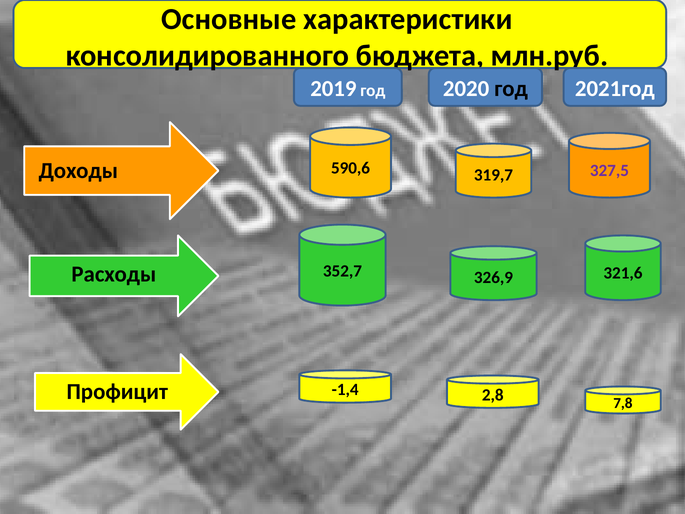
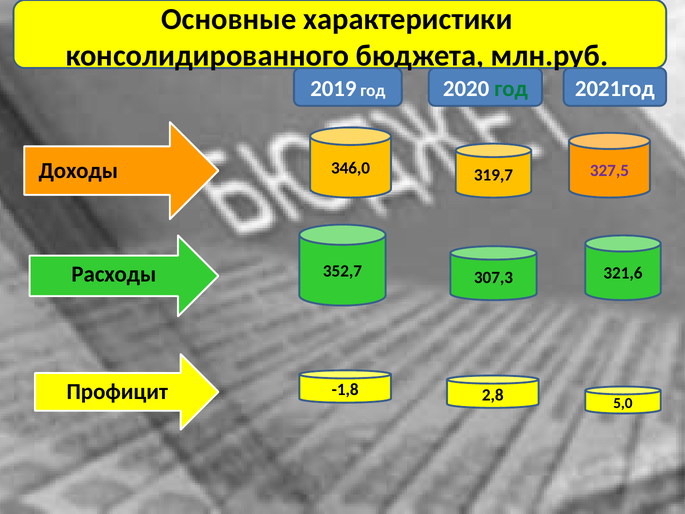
год at (511, 88) colour: black -> green
590,6: 590,6 -> 346,0
326,9: 326,9 -> 307,3
-1,4: -1,4 -> -1,8
7,8: 7,8 -> 5,0
